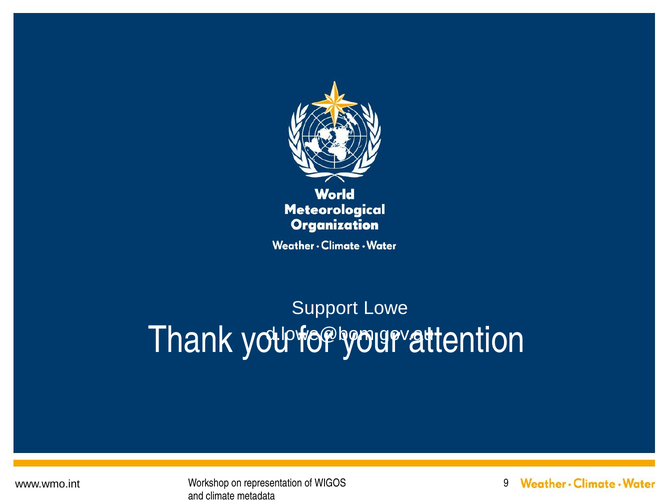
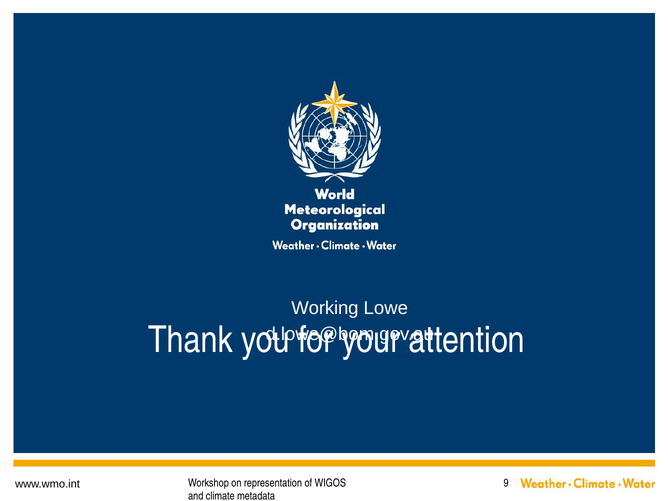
Support: Support -> Working
